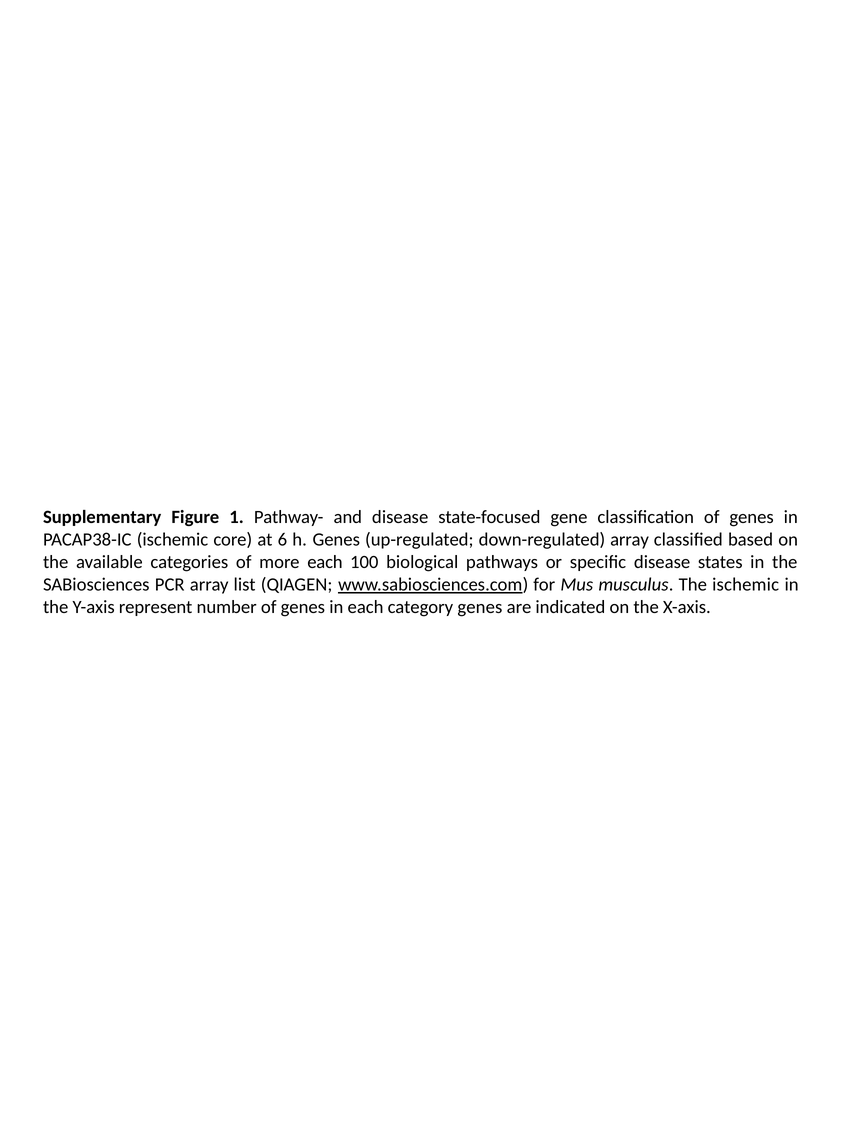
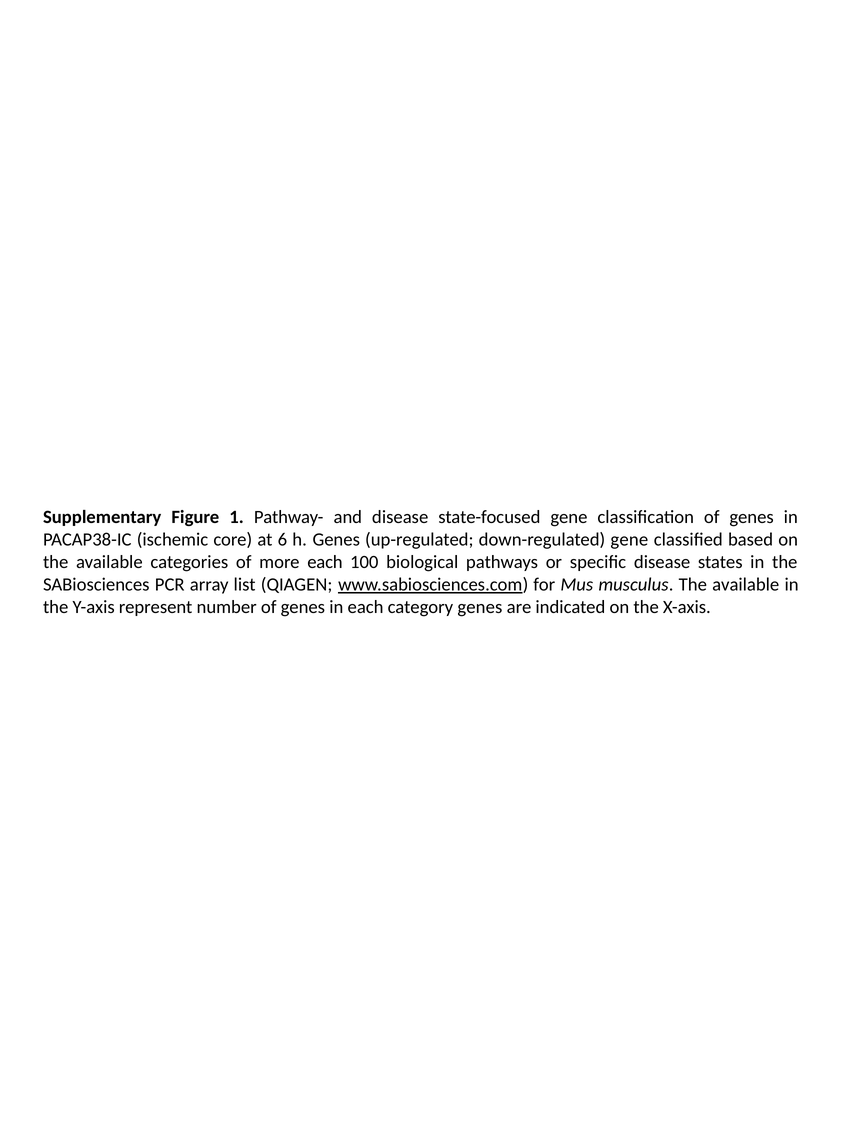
down-regulated array: array -> gene
musculus The ischemic: ischemic -> available
